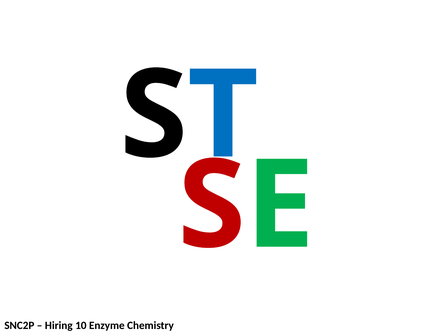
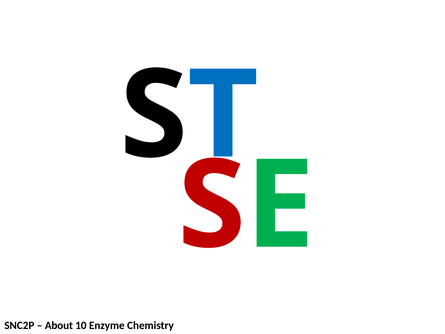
Hiring: Hiring -> About
